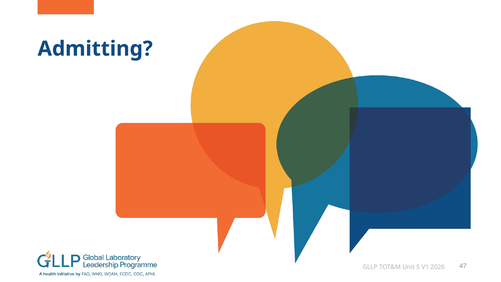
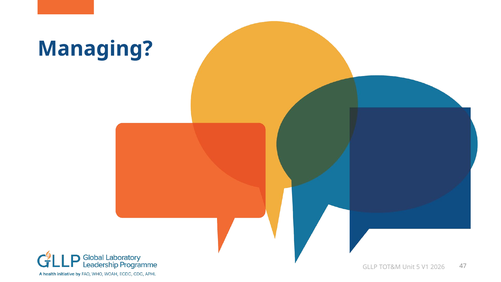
Admitting: Admitting -> Managing
